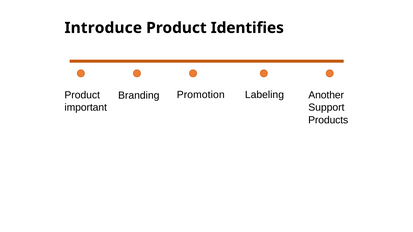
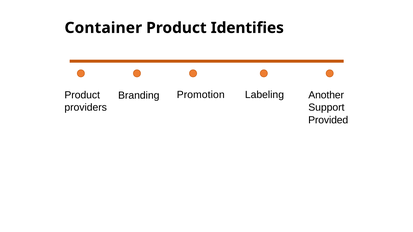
Introduce: Introduce -> Container
important: important -> providers
Products: Products -> Provided
